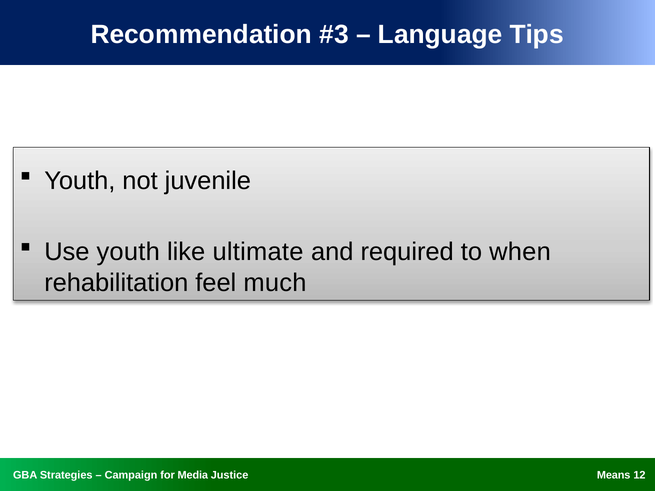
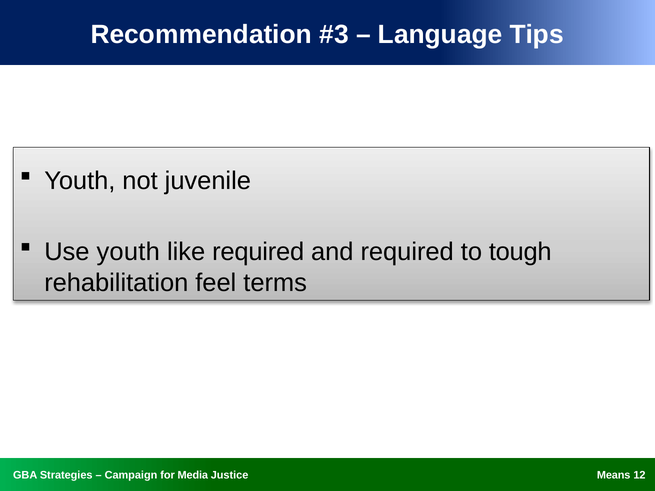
like ultimate: ultimate -> required
when: when -> tough
much: much -> terms
